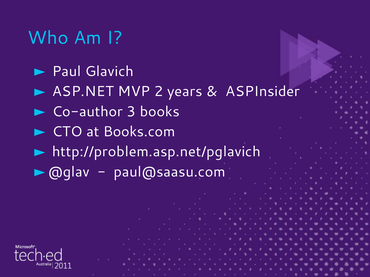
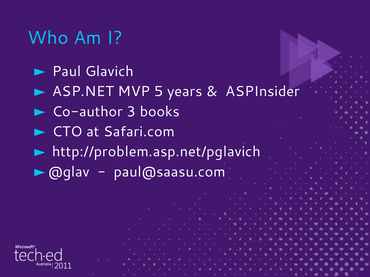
2: 2 -> 5
Books.com: Books.com -> Safari.com
